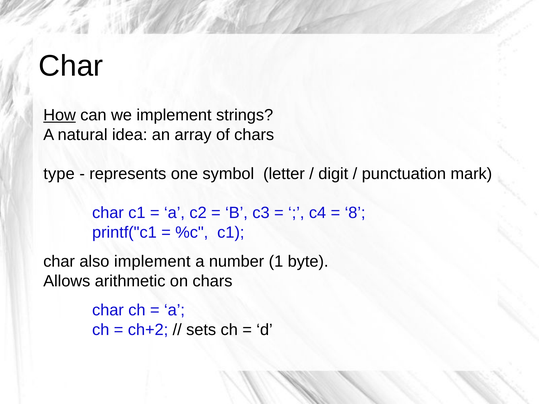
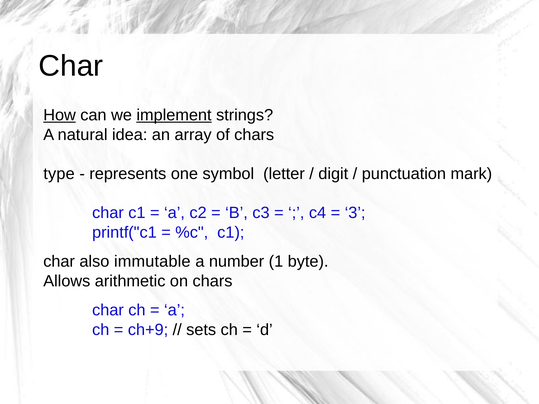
implement at (174, 115) underline: none -> present
8: 8 -> 3
also implement: implement -> immutable
ch+2: ch+2 -> ch+9
